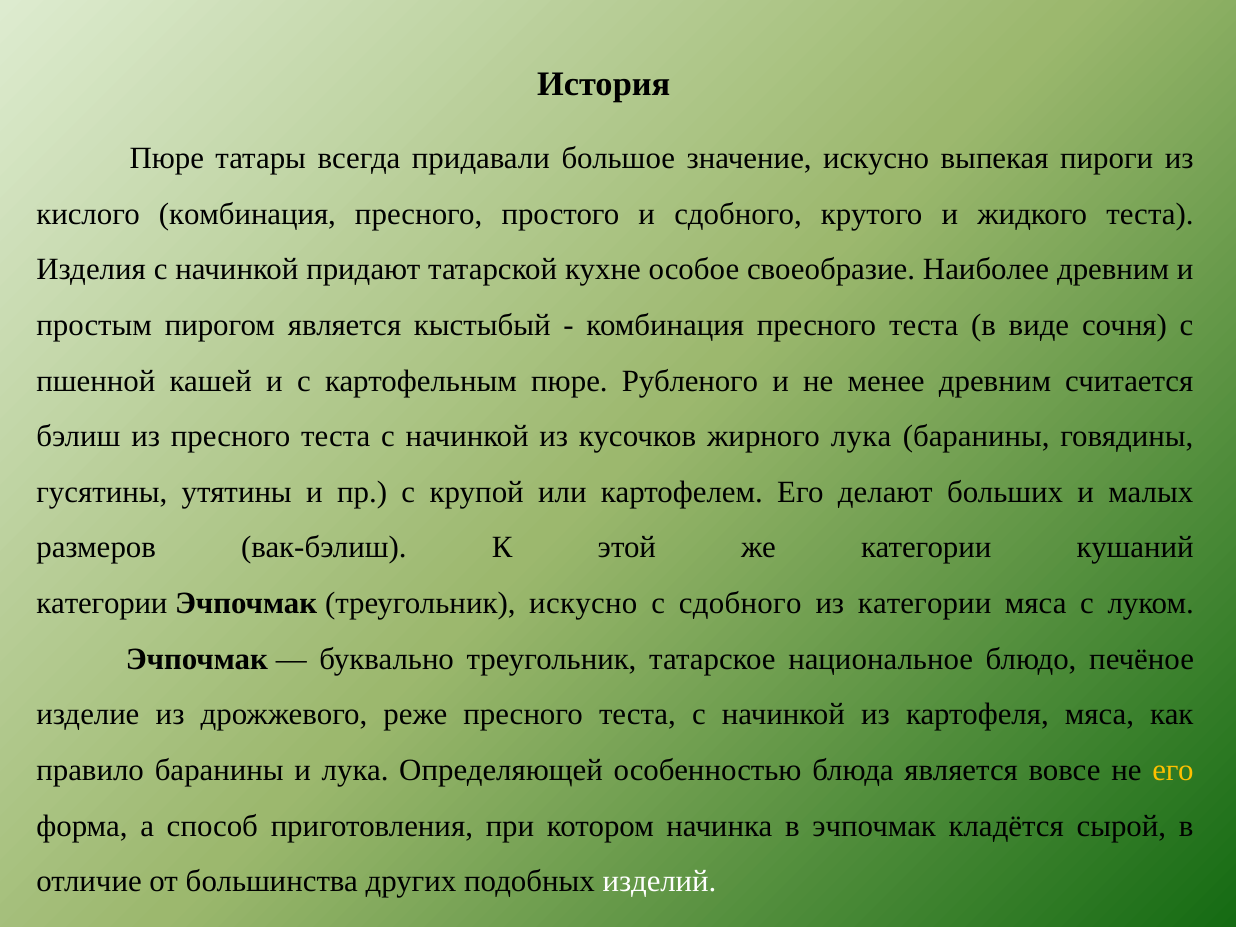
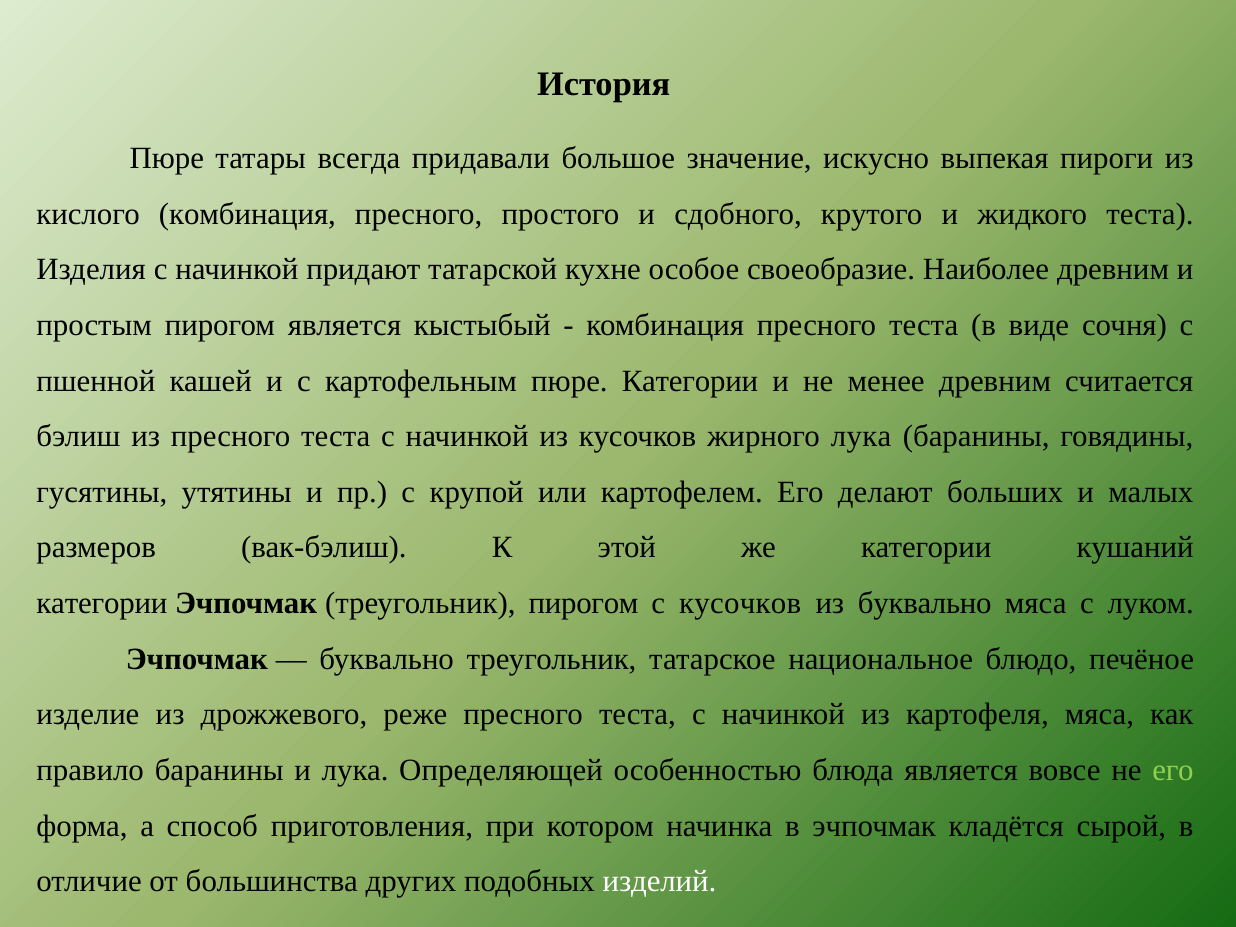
пюре Рубленого: Рубленого -> Категории
треугольник искусно: искусно -> пирогом
с сдобного: сдобного -> кусочков
из категории: категории -> буквально
его at (1173, 770) colour: yellow -> light green
